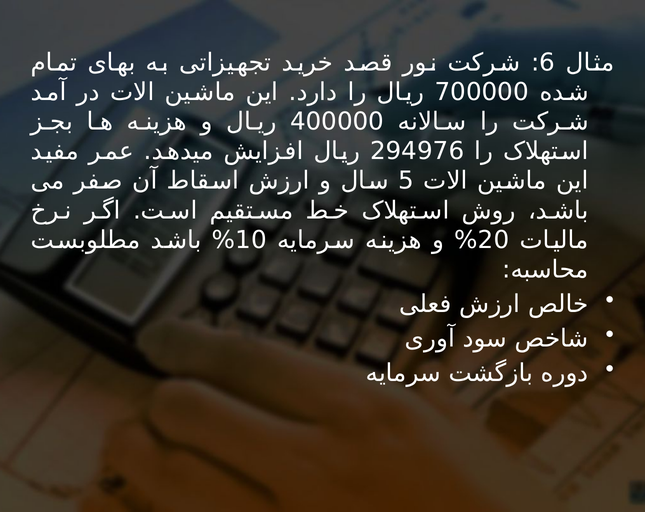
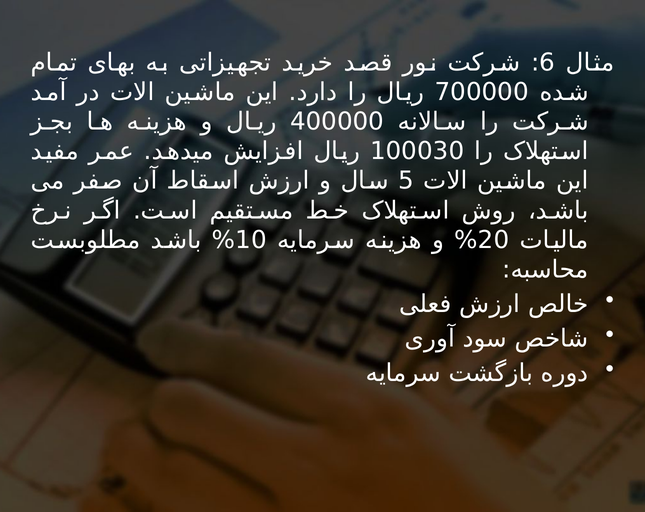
294976: 294976 -> 100030
